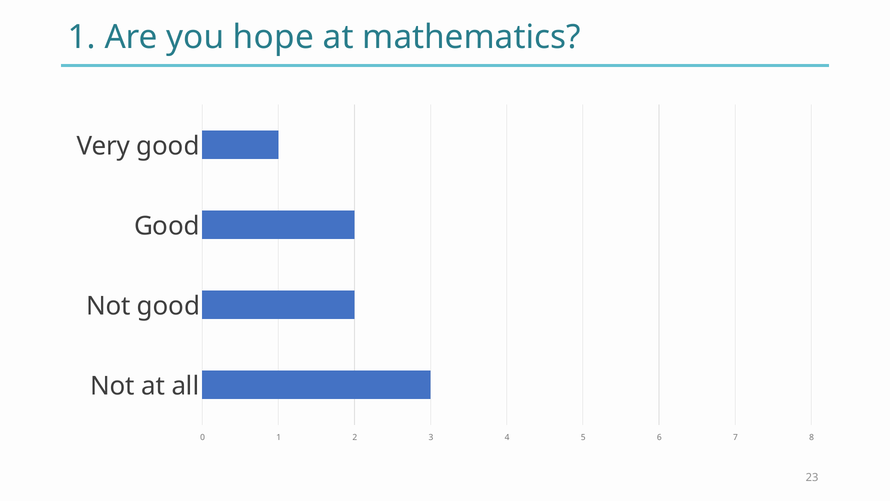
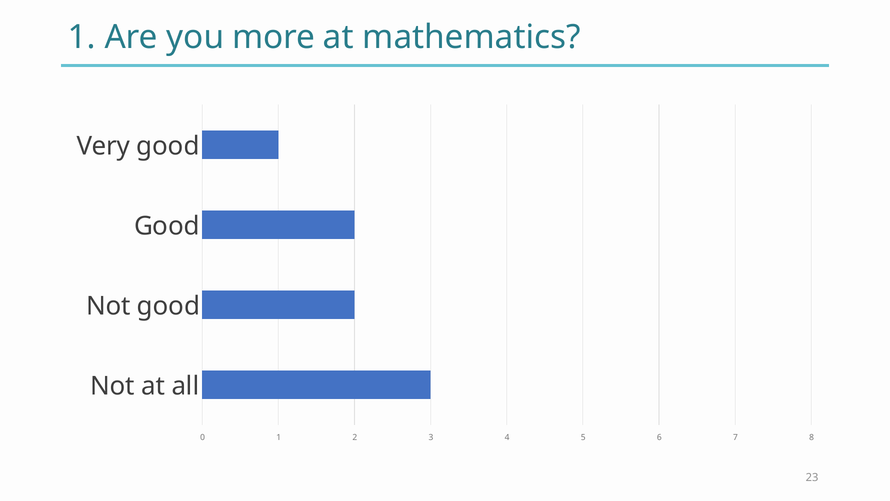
hope: hope -> more
